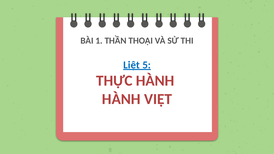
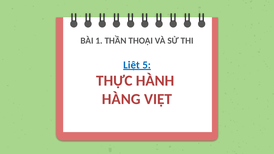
HÀNH at (121, 99): HÀNH -> HÀNG
